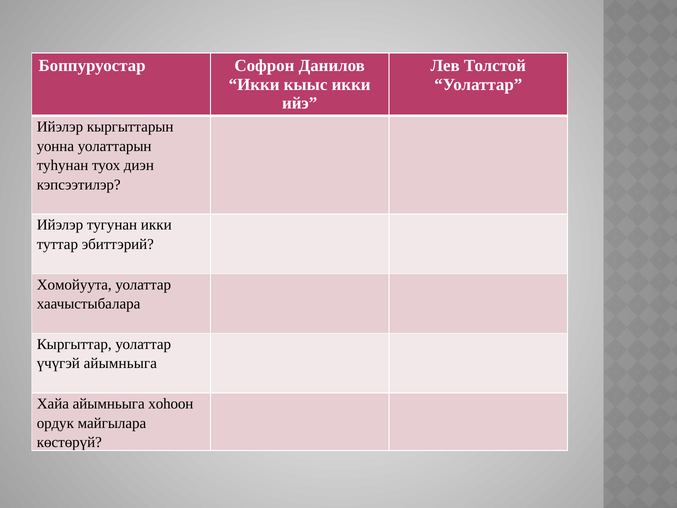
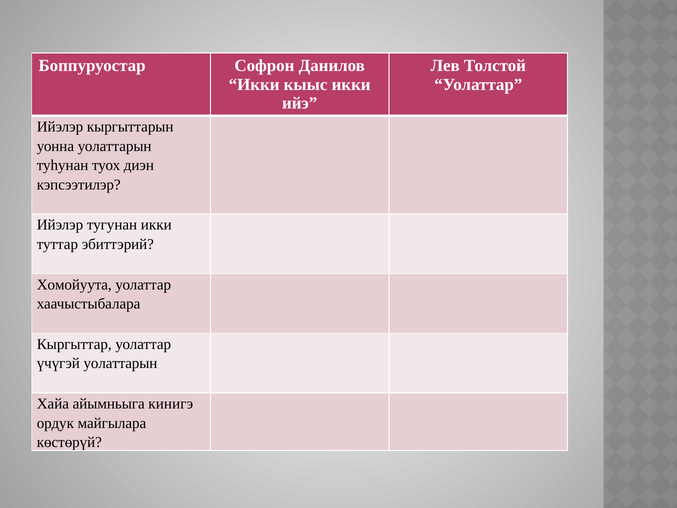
үчүгэй айымньыга: айымньыга -> уолаттарын
хоһоон: хоһоон -> кинигэ
